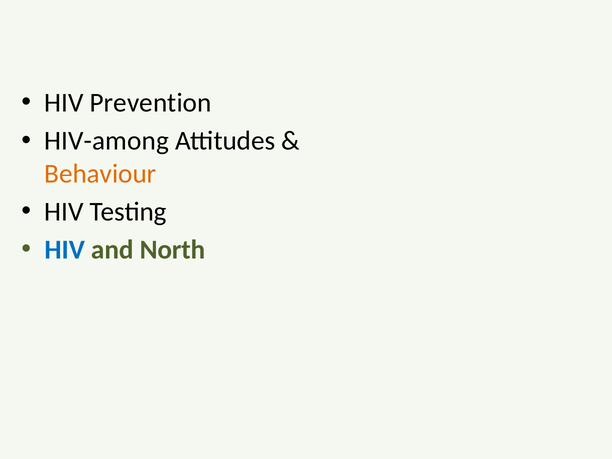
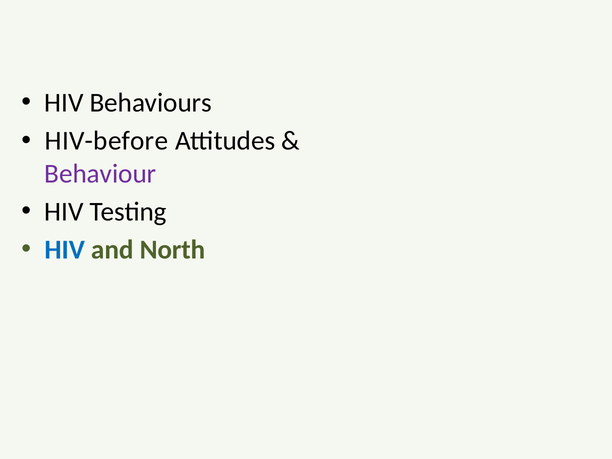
Prevention: Prevention -> Behaviours
HIV-among: HIV-among -> HIV-before
Behaviour colour: orange -> purple
